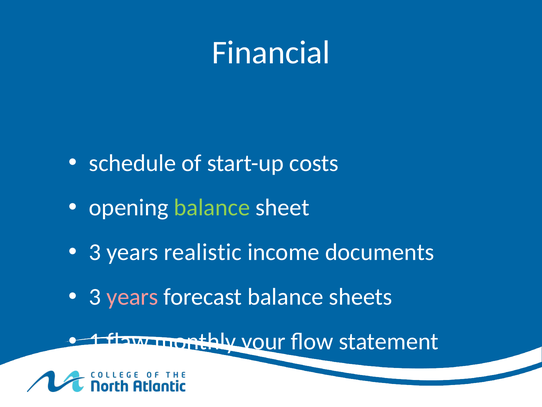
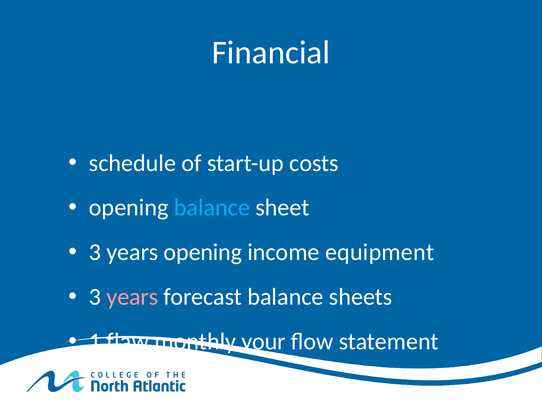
balance at (212, 207) colour: light green -> light blue
years realistic: realistic -> opening
documents: documents -> equipment
